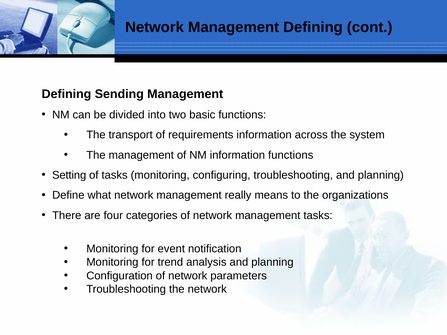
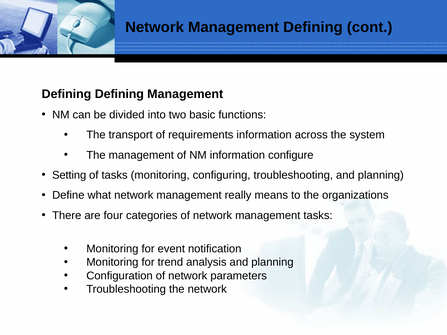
Defining Sending: Sending -> Defining
information functions: functions -> configure
